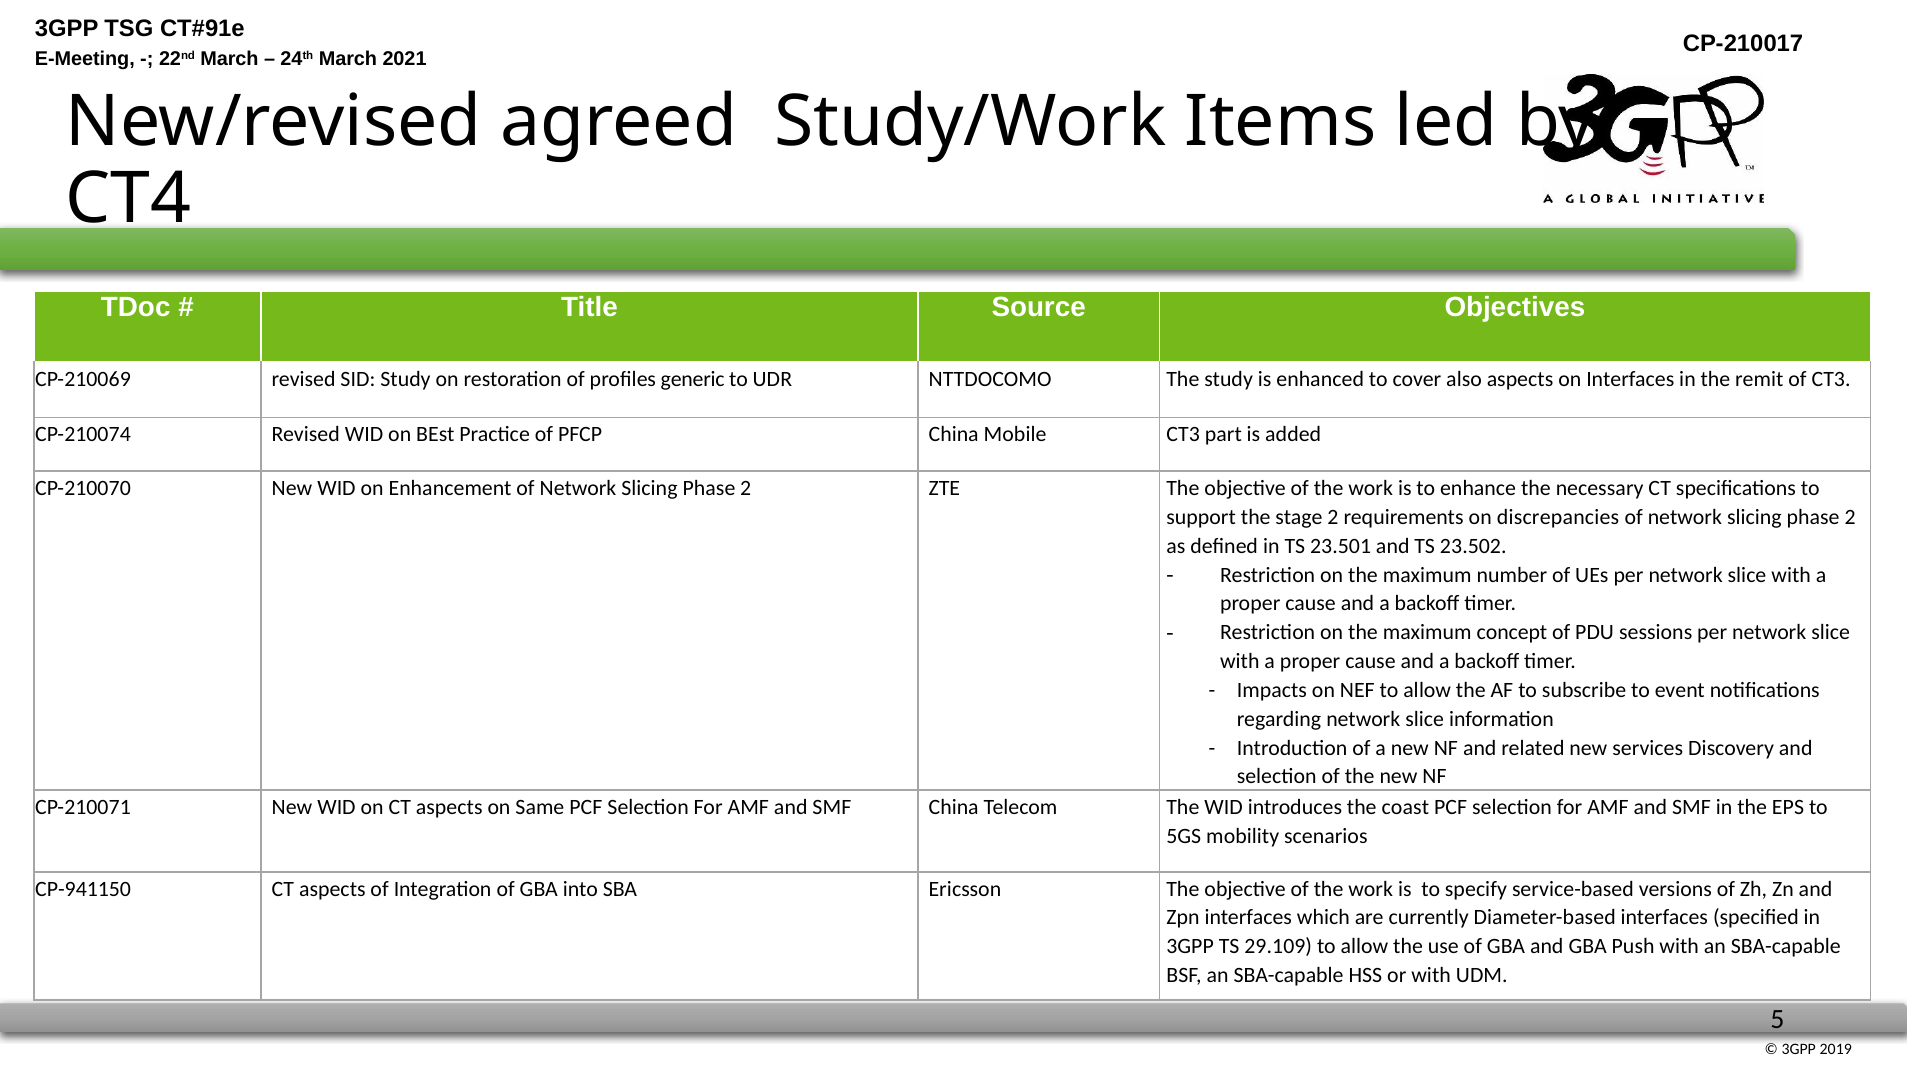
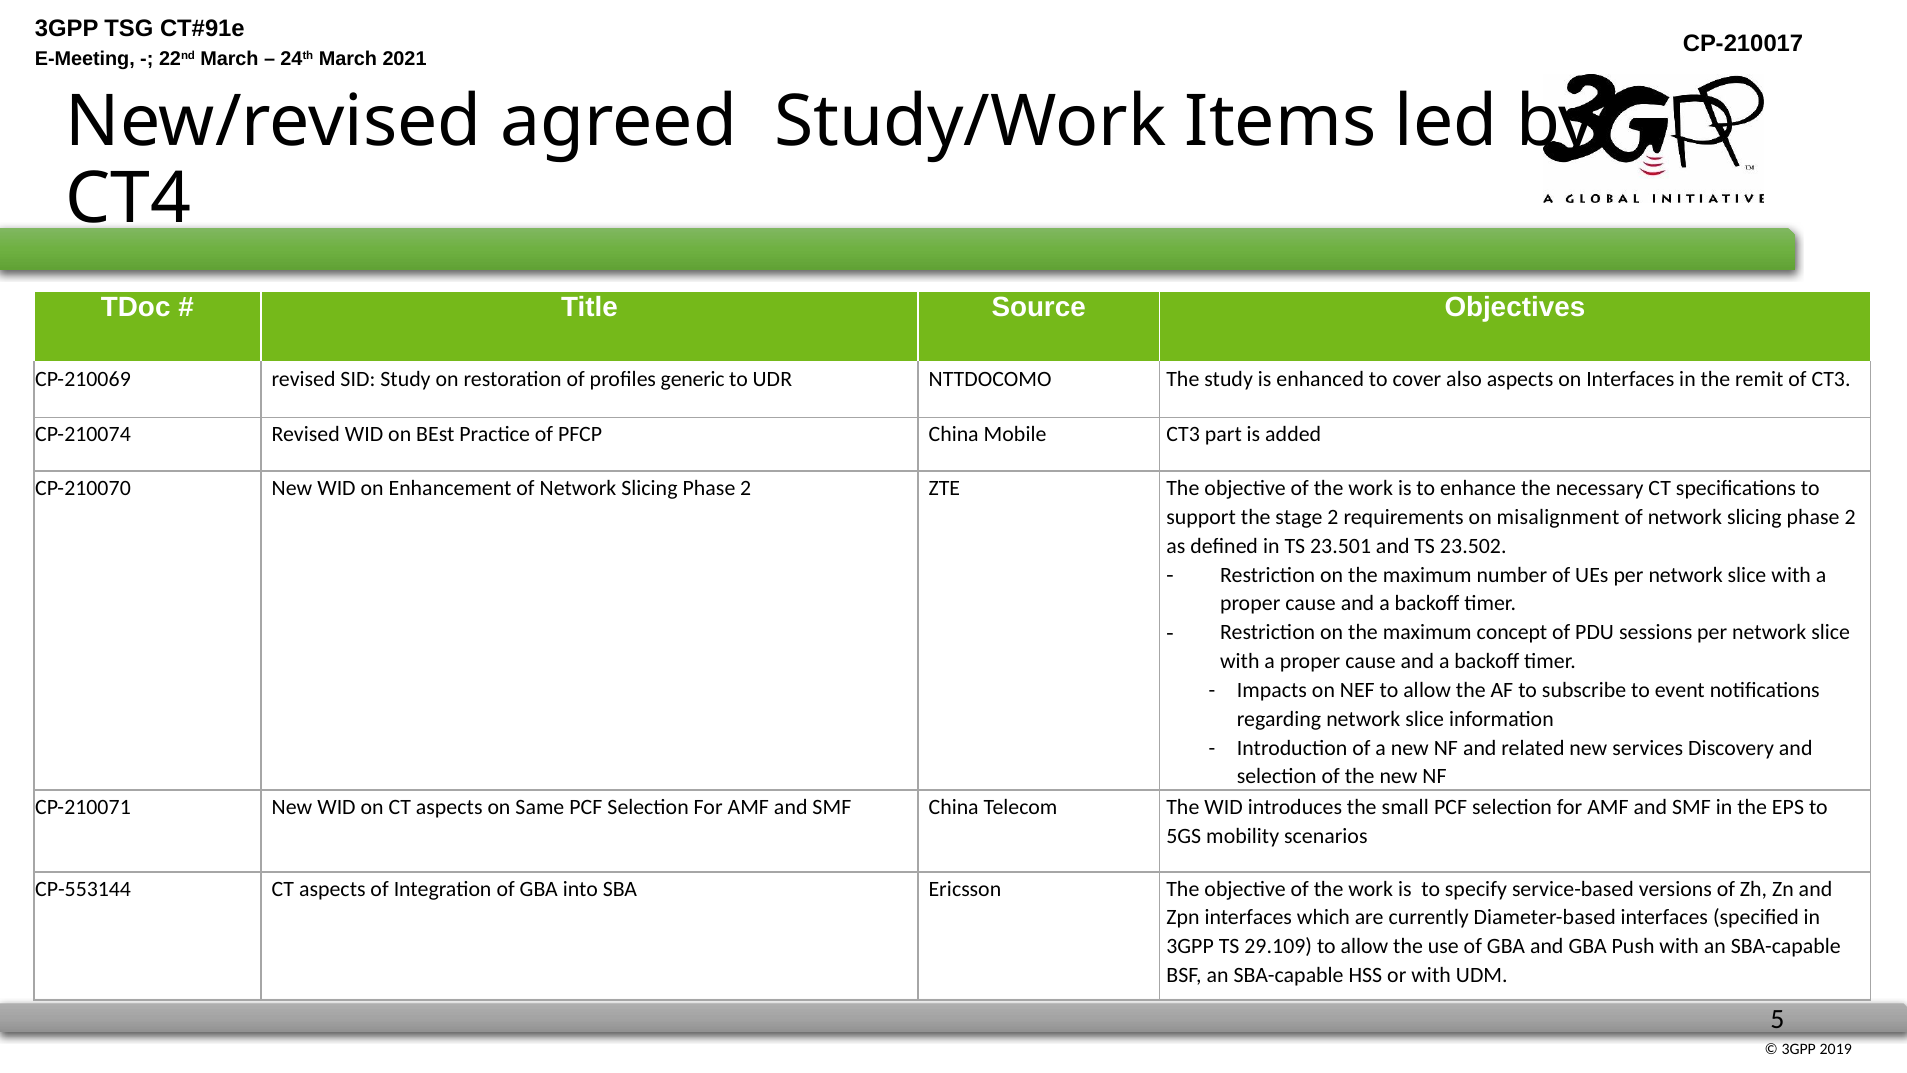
discrepancies: discrepancies -> misalignment
coast: coast -> small
CP-941150: CP-941150 -> CP-553144
